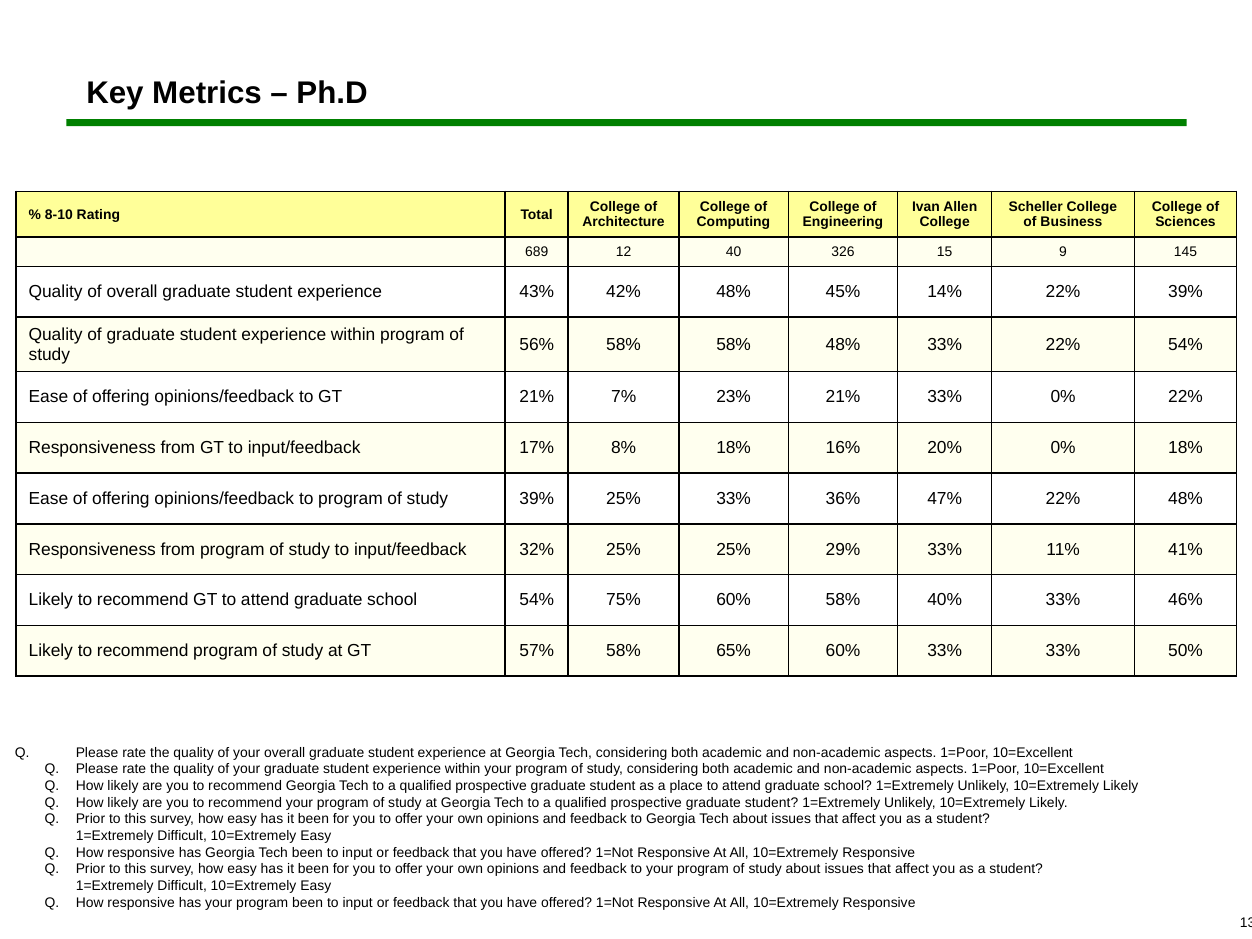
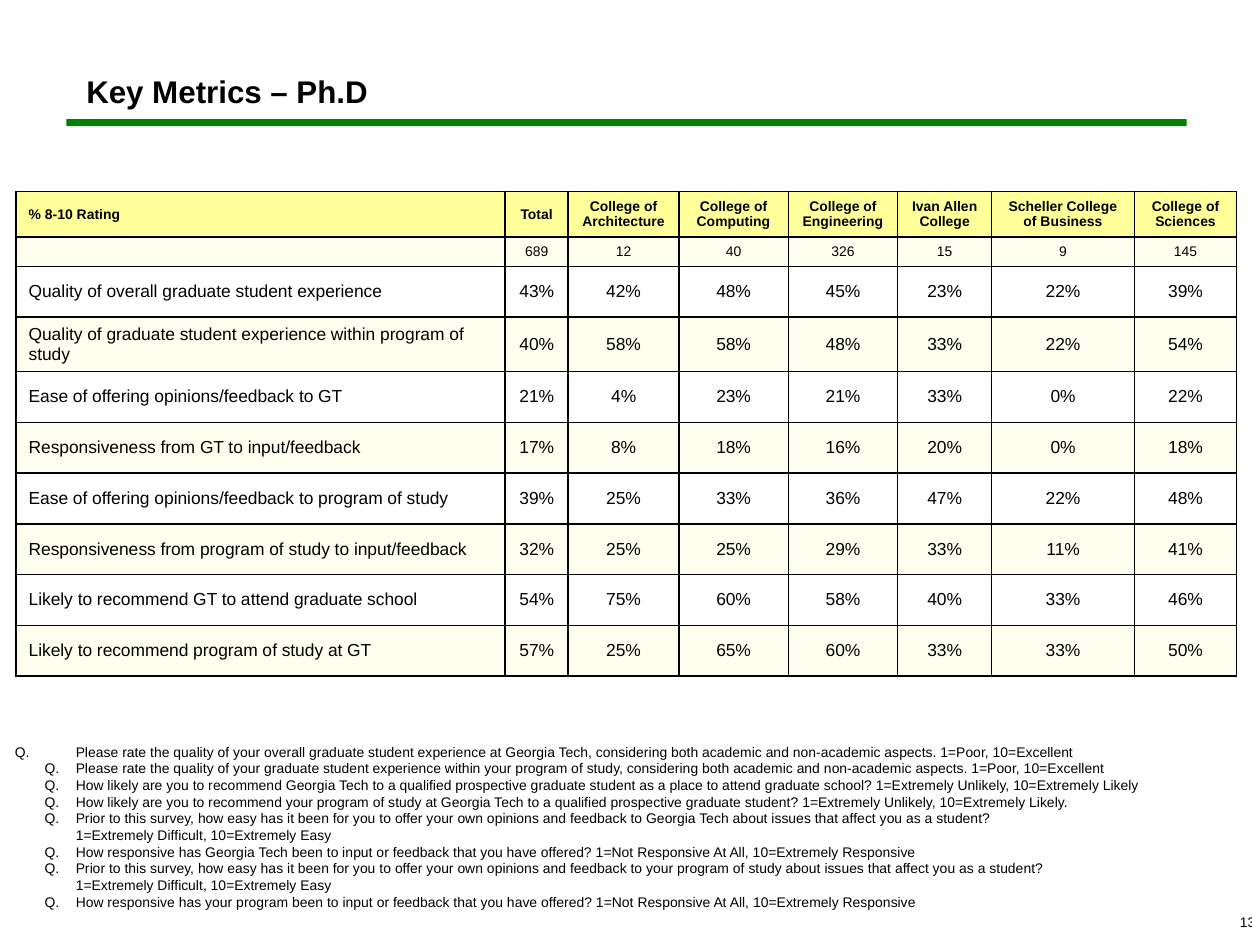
45% 14%: 14% -> 23%
56% at (537, 345): 56% -> 40%
7%: 7% -> 4%
57% 58%: 58% -> 25%
